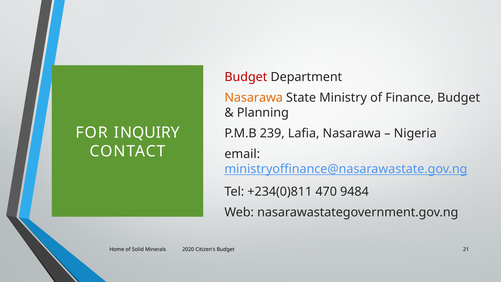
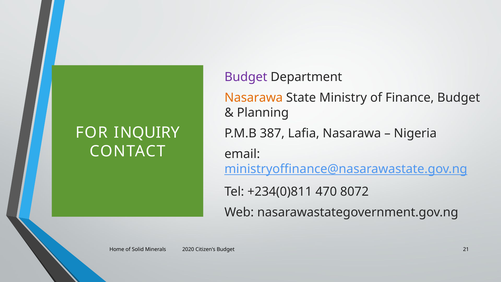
Budget at (246, 77) colour: red -> purple
239: 239 -> 387
9484: 9484 -> 8072
